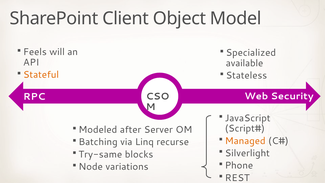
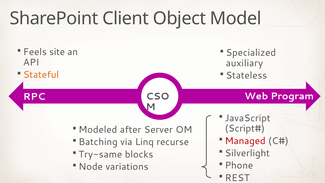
will: will -> site
available: available -> auxiliary
Security: Security -> Program
Managed colour: orange -> red
